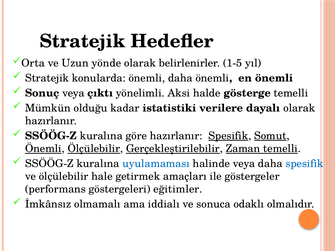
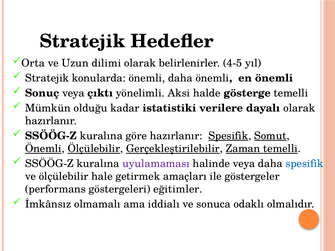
yönde: yönde -> dilimi
1-5: 1-5 -> 4-5
uyulamaması colour: blue -> purple
